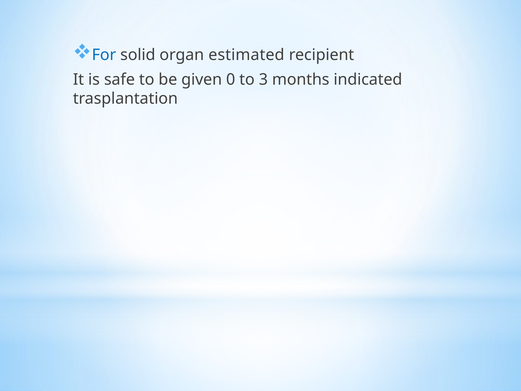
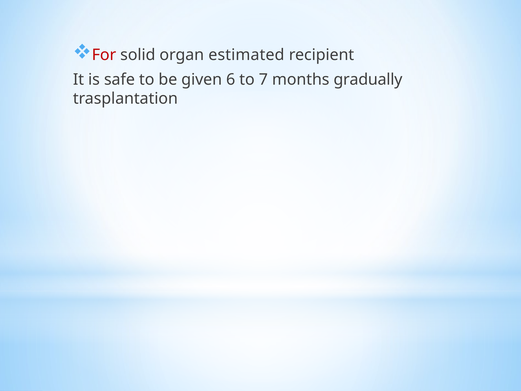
For colour: blue -> red
0: 0 -> 6
3: 3 -> 7
indicated: indicated -> gradually
